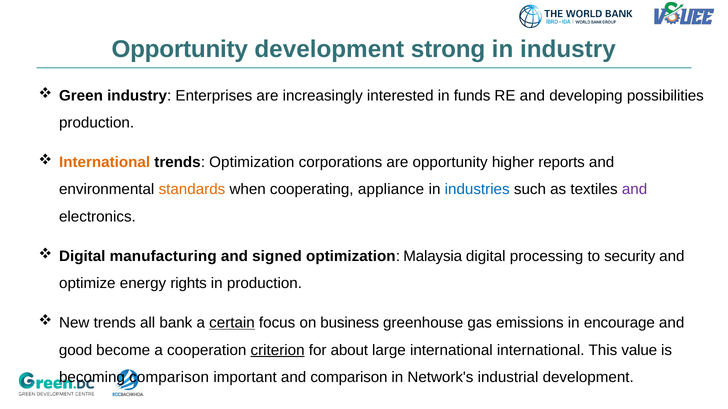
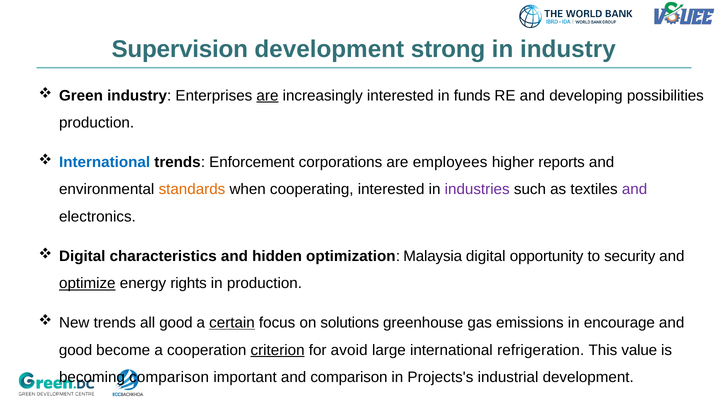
Opportunity at (180, 49): Opportunity -> Supervision
are at (267, 96) underline: none -> present
International at (105, 162) colour: orange -> blue
trends Optimization: Optimization -> Enforcement
are opportunity: opportunity -> employees
cooperating appliance: appliance -> interested
industries colour: blue -> purple
manufacturing: manufacturing -> characteristics
signed: signed -> hidden
processing: processing -> opportunity
optimize underline: none -> present
all bank: bank -> good
business: business -> solutions
about: about -> avoid
international international: international -> refrigeration
Network's: Network's -> Projects's
